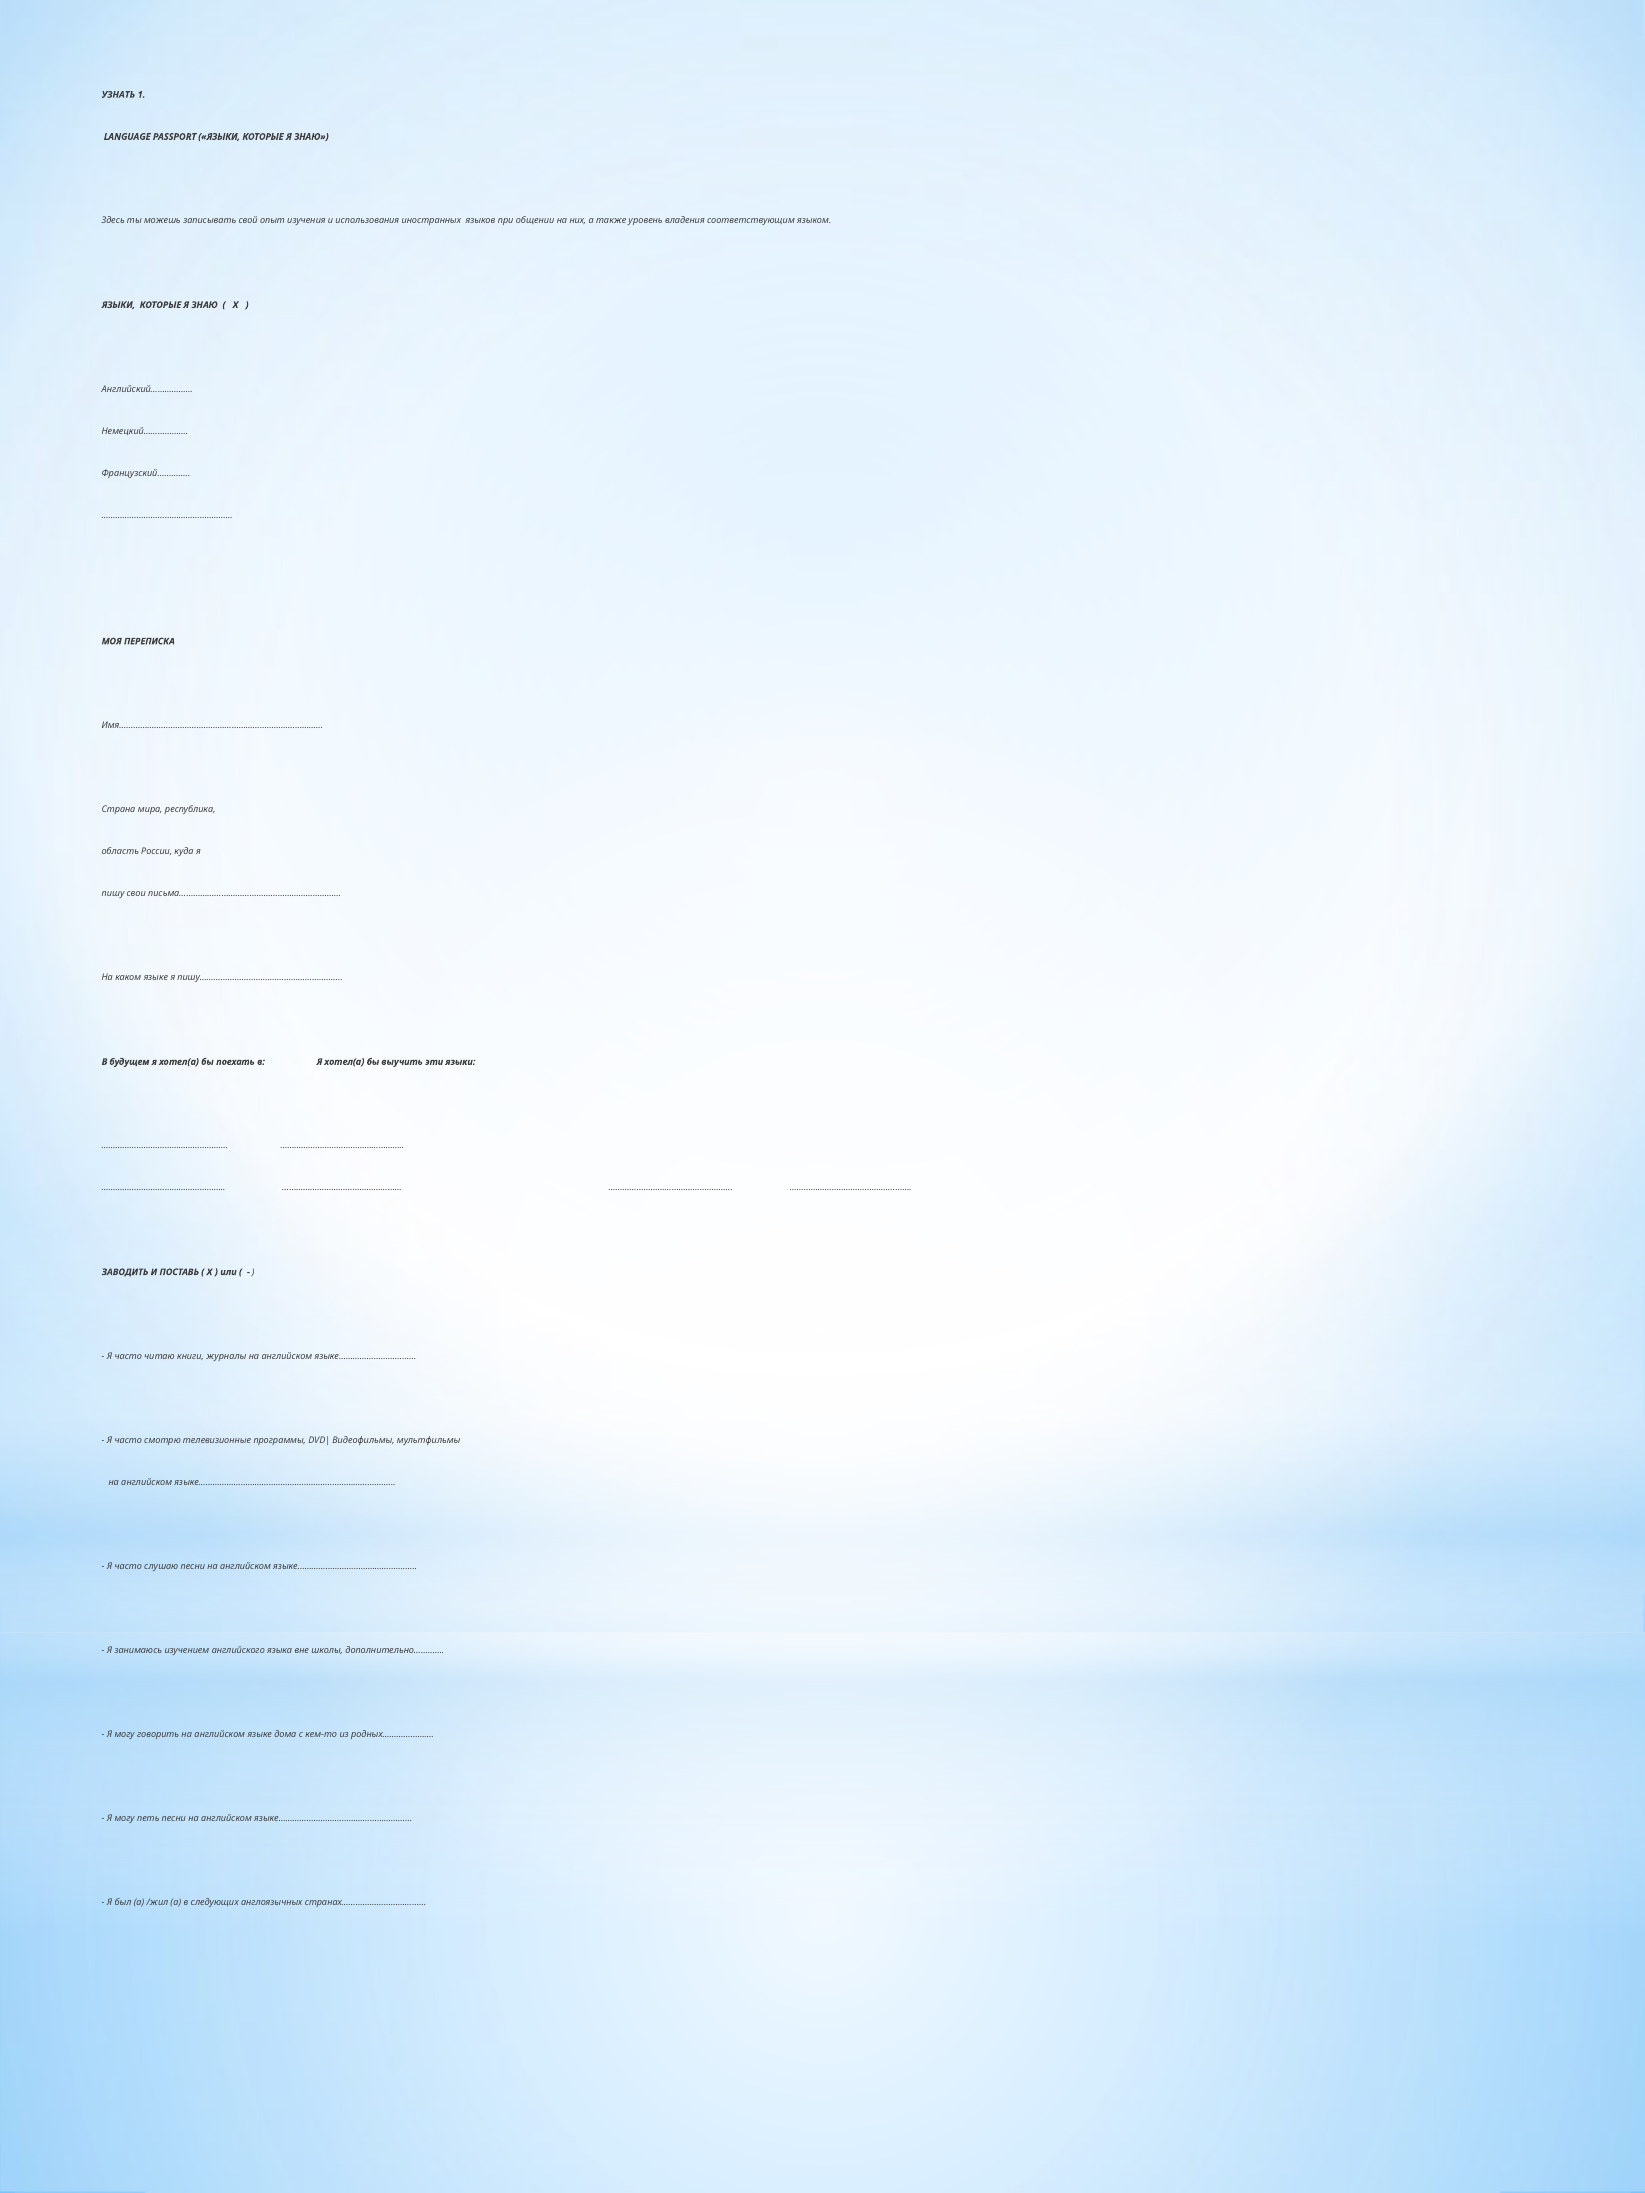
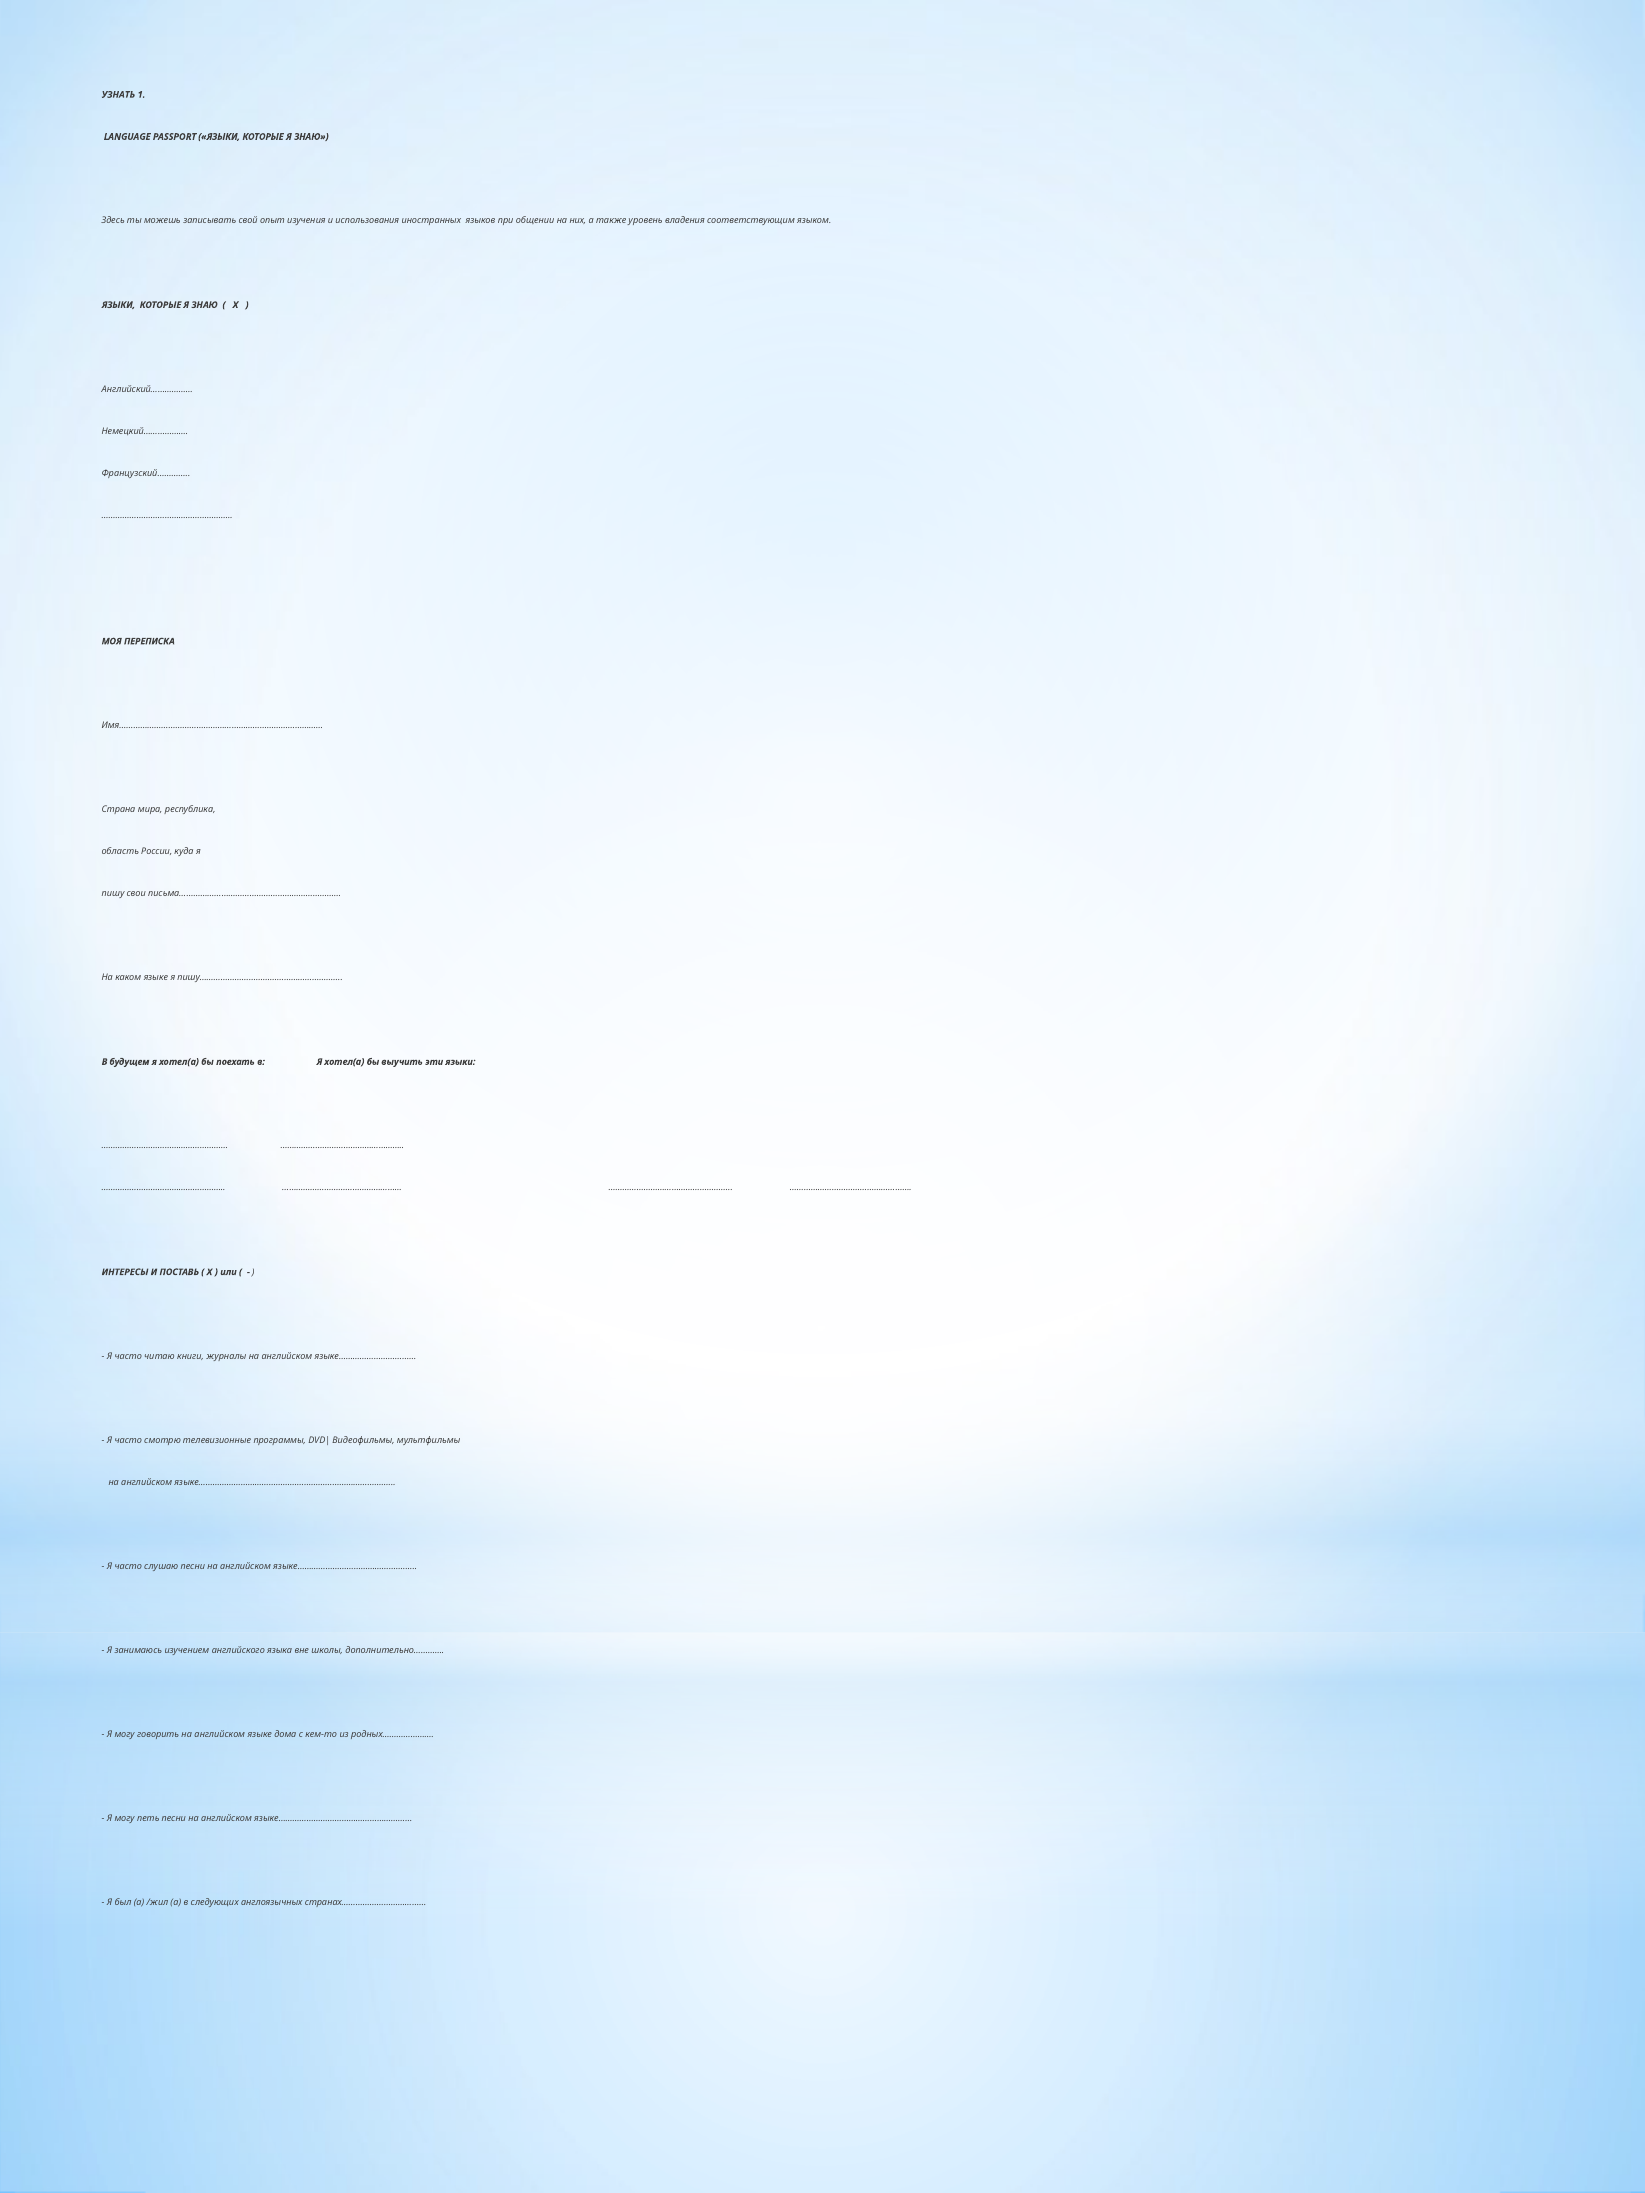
ЗАВОДИТЬ: ЗАВОДИТЬ -> ИНТЕРЕСЫ
